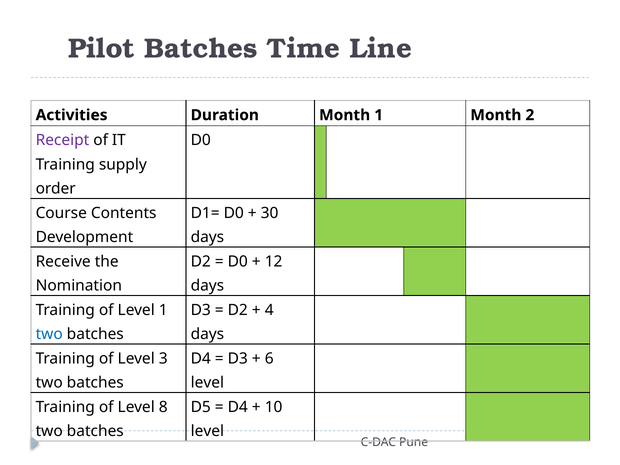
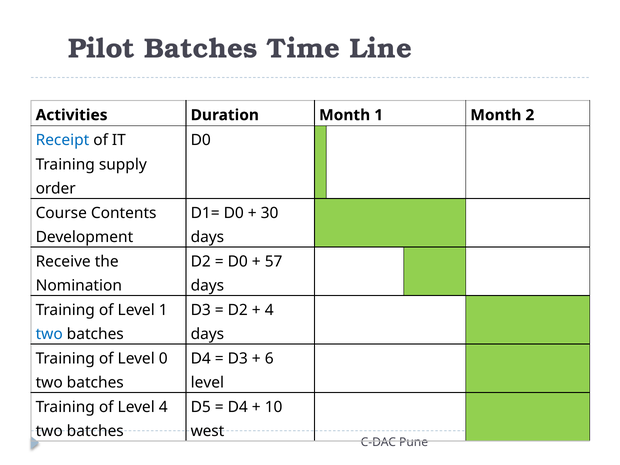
Receipt colour: purple -> blue
12: 12 -> 57
3: 3 -> 0
Level 8: 8 -> 4
level at (207, 431): level -> west
